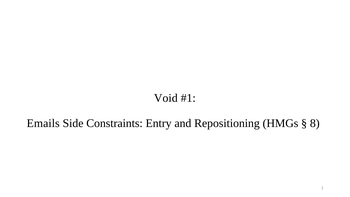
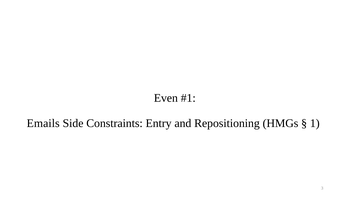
Void: Void -> Even
8: 8 -> 1
